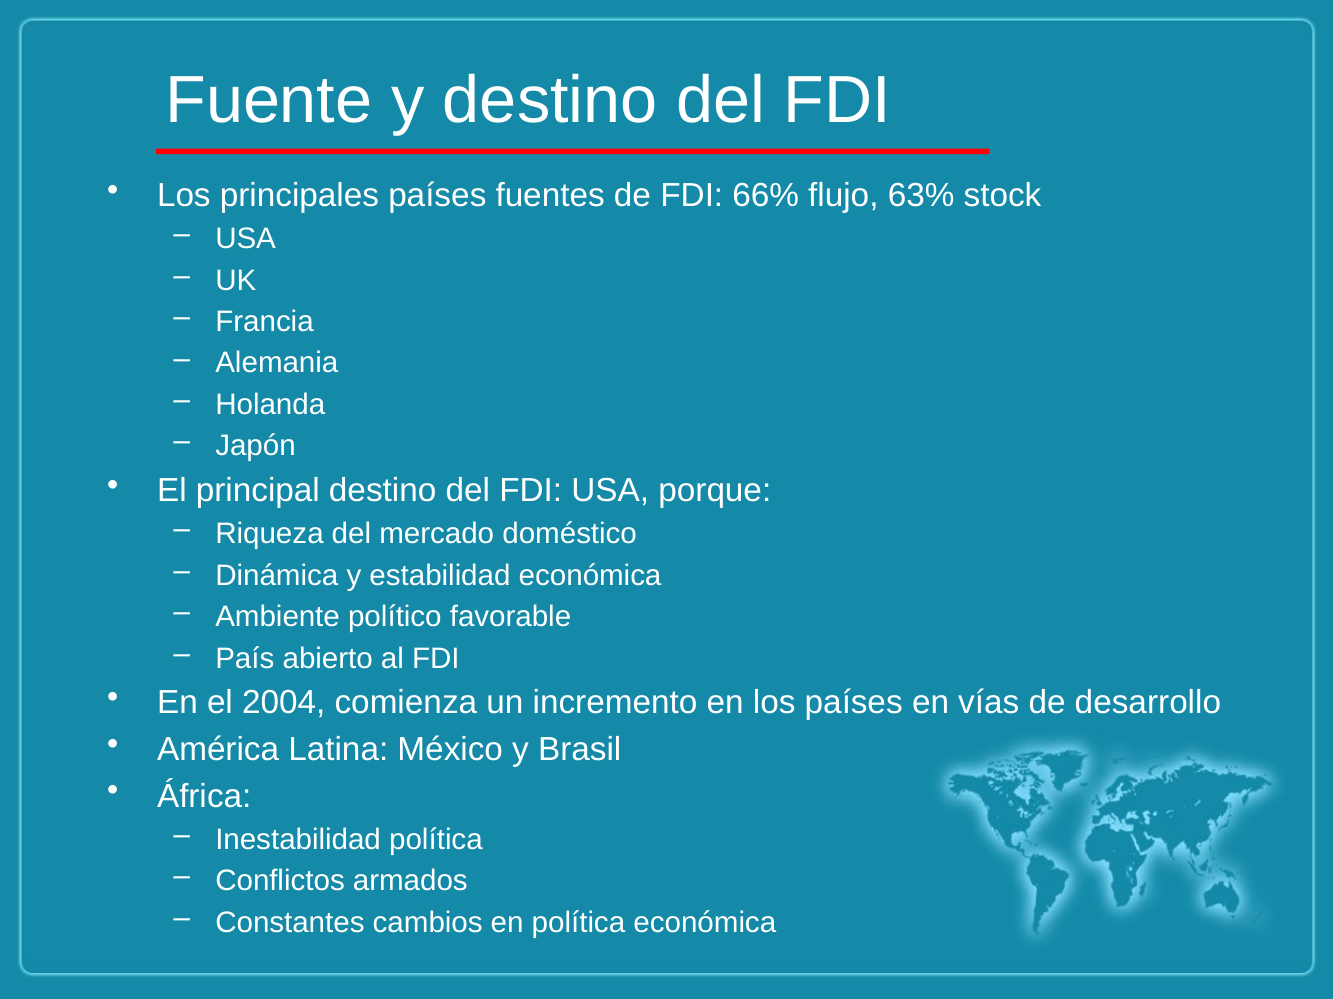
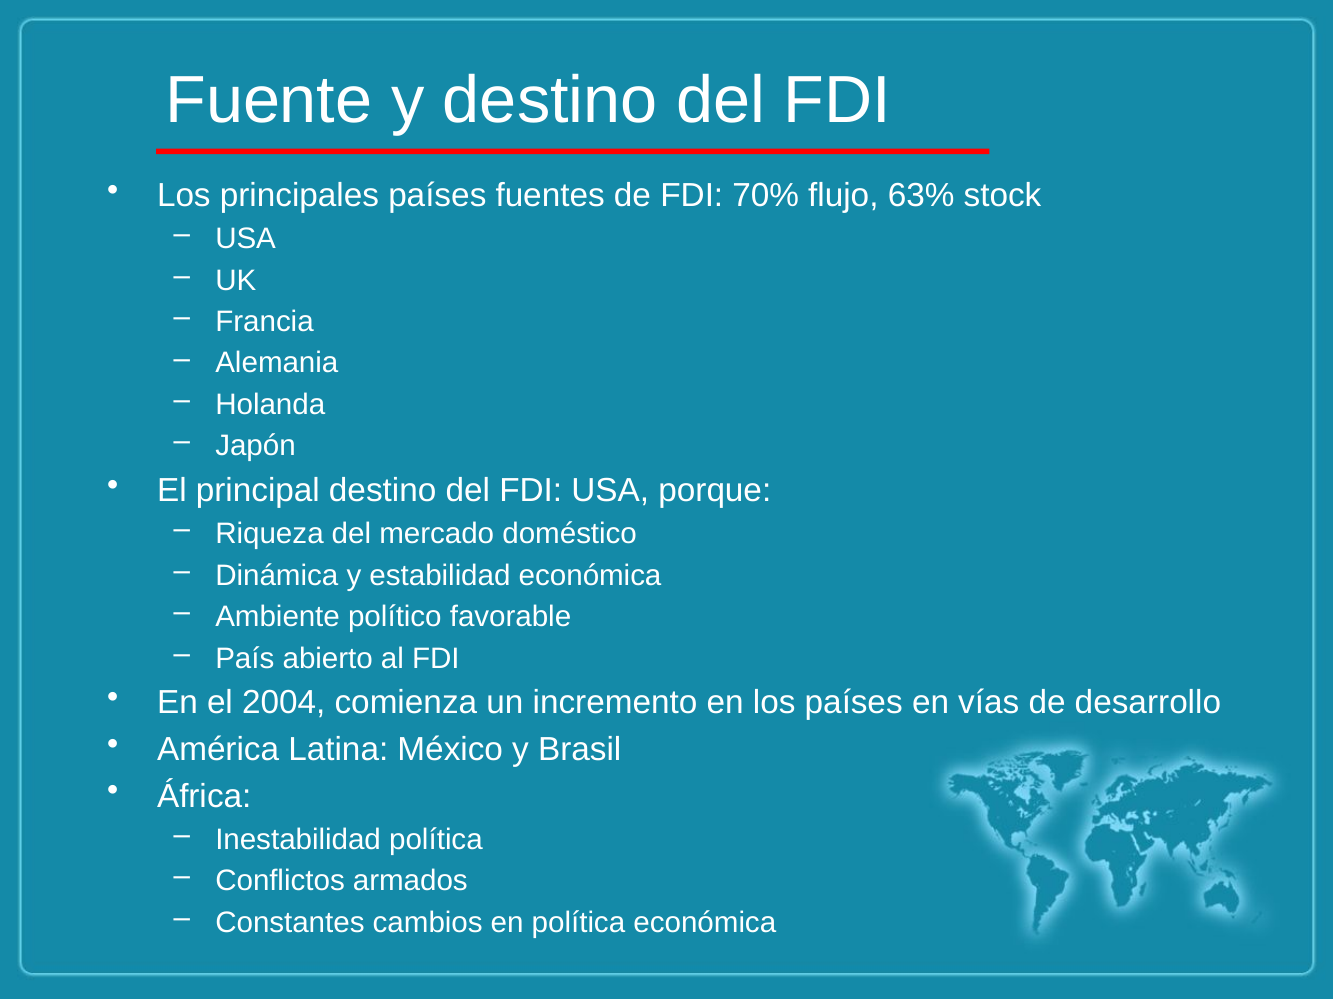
66%: 66% -> 70%
